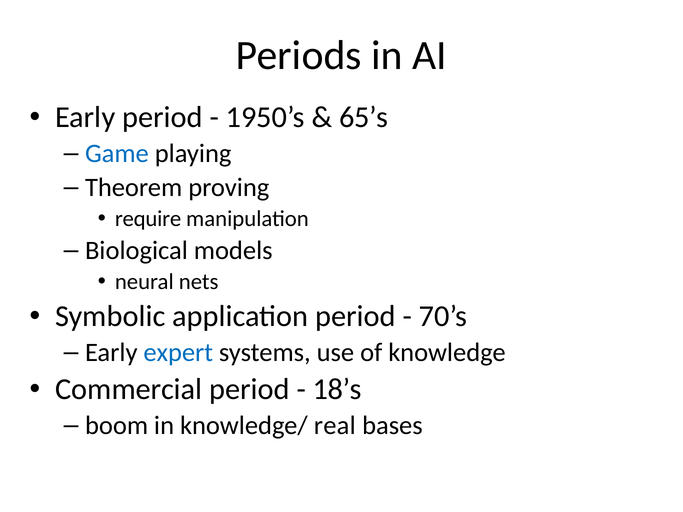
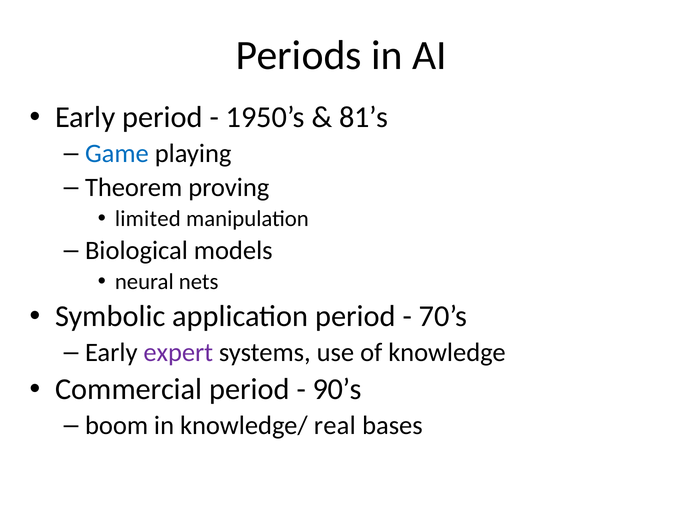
65’s: 65’s -> 81’s
require: require -> limited
expert colour: blue -> purple
18’s: 18’s -> 90’s
